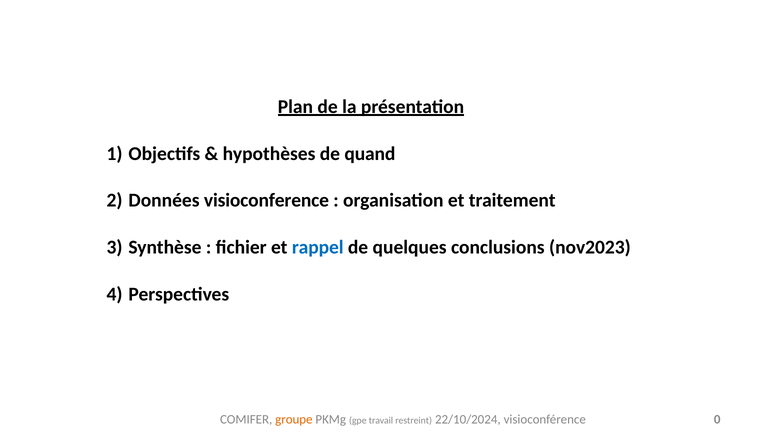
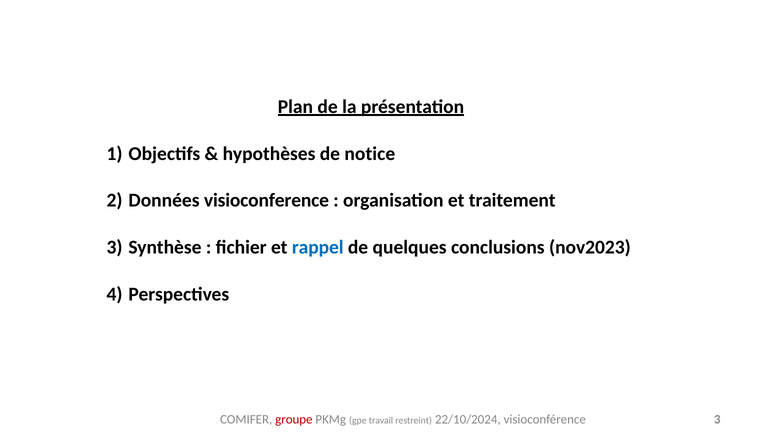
quand: quand -> notice
groupe colour: orange -> red
visioconférence 0: 0 -> 3
